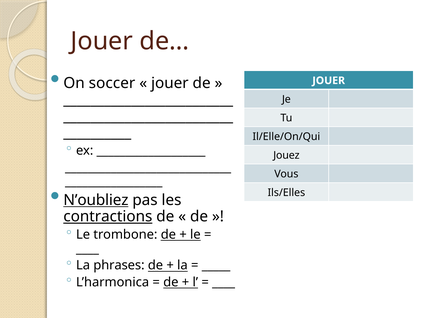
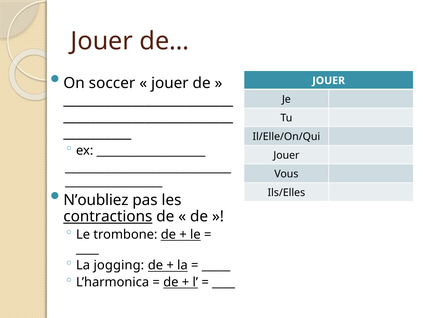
Jouez at (286, 155): Jouez -> Jouer
N’oubliez underline: present -> none
phrases: phrases -> jogging
